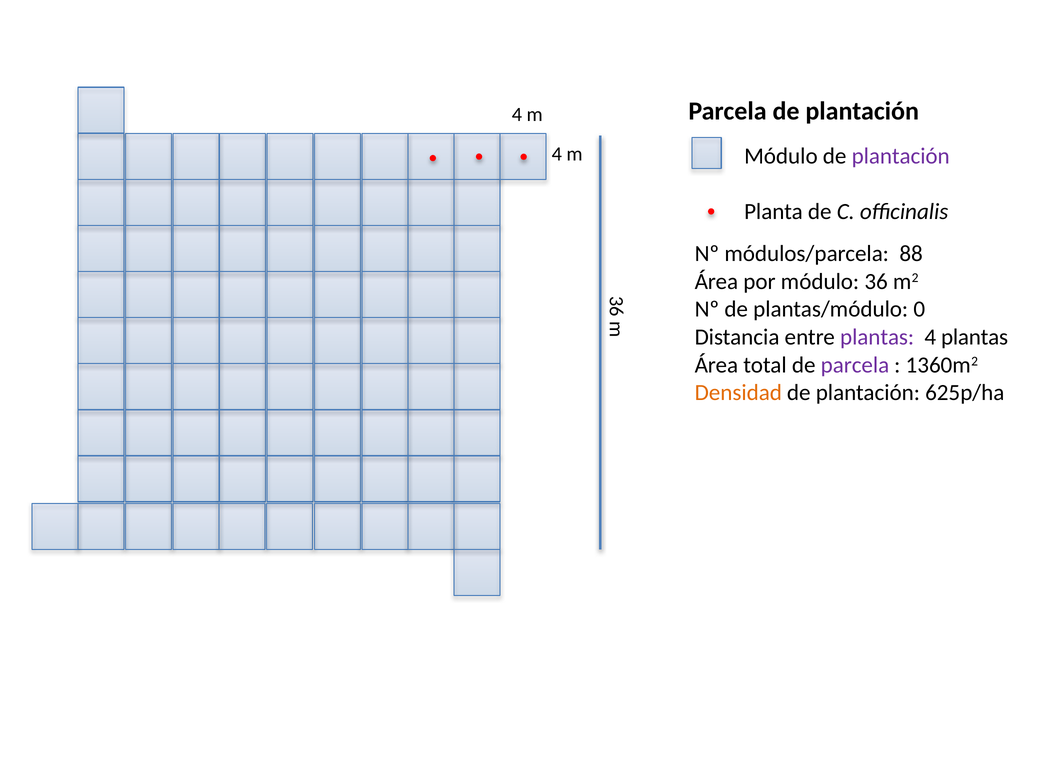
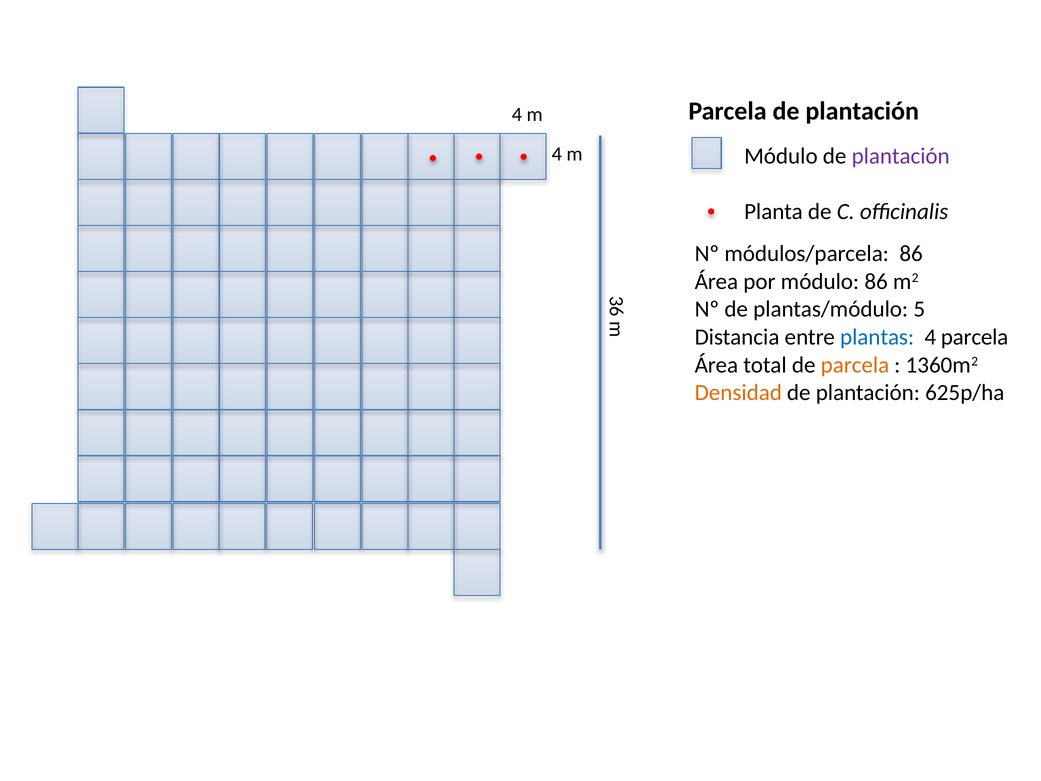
módulos/parcela 88: 88 -> 86
módulo 36: 36 -> 86
0: 0 -> 5
plantas at (877, 337) colour: purple -> blue
4 plantas: plantas -> parcela
parcela at (855, 365) colour: purple -> orange
